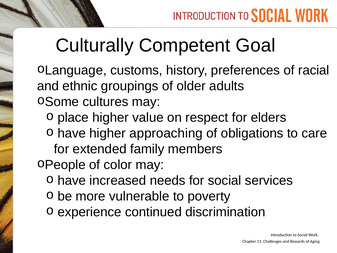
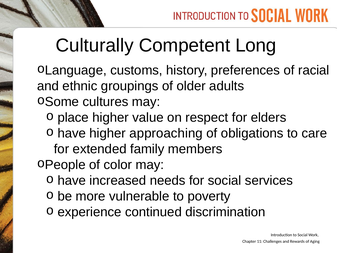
Goal: Goal -> Long
